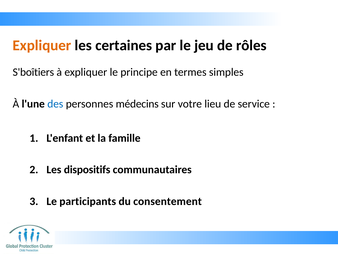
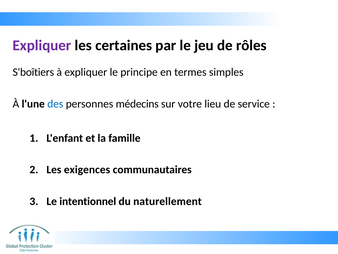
Expliquer at (42, 45) colour: orange -> purple
dispositifs: dispositifs -> exigences
participants: participants -> intentionnel
consentement: consentement -> naturellement
